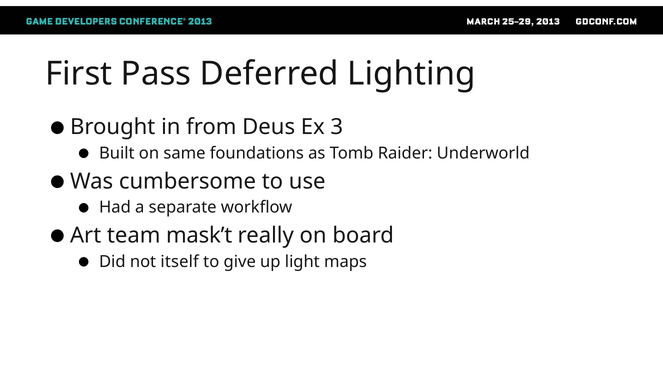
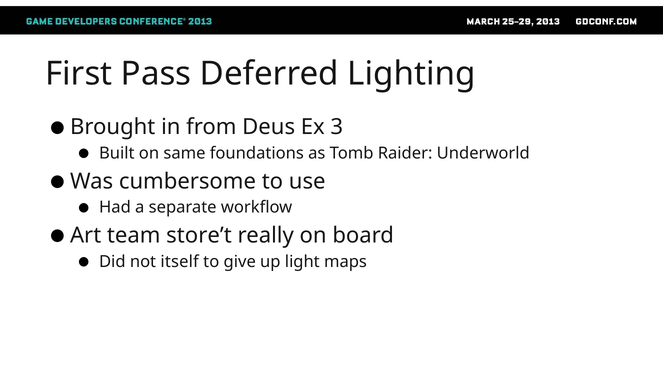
mask’t: mask’t -> store’t
